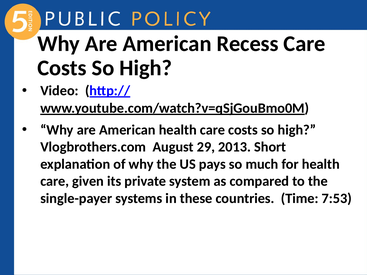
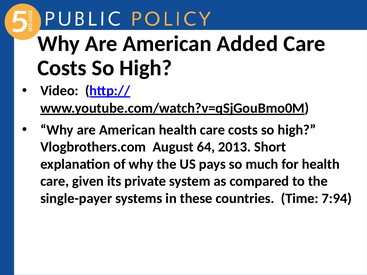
Recess: Recess -> Added
29: 29 -> 64
7:53: 7:53 -> 7:94
